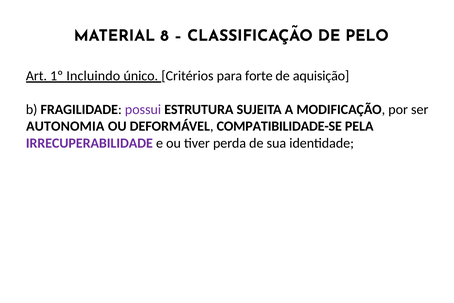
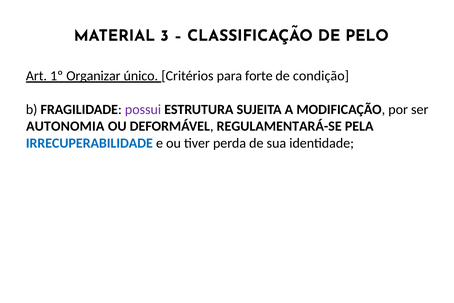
8: 8 -> 3
Incluindo: Incluindo -> Organizar
aquisição: aquisição -> condição
COMPATIBILIDADE-SE: COMPATIBILIDADE-SE -> REGULAMENTARÁ-SE
IRRECUPERABILIDADE colour: purple -> blue
